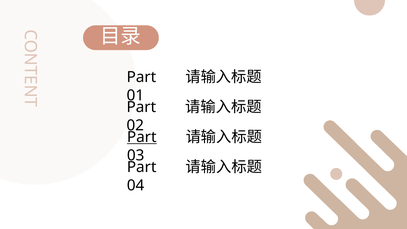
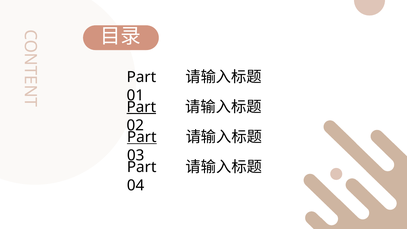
Part at (141, 107) underline: none -> present
